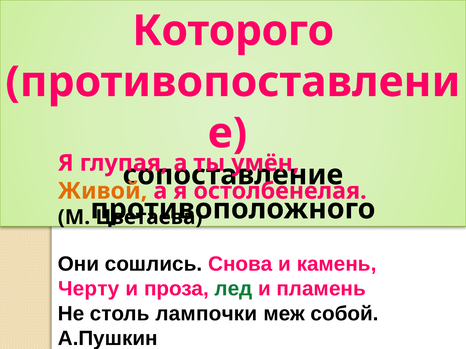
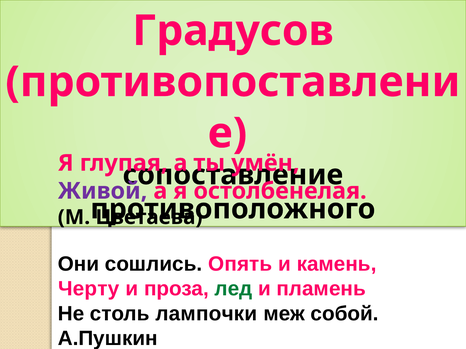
Которого: Которого -> Градусов
Живой colour: orange -> purple
Снова: Снова -> Опять
